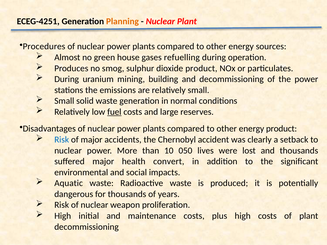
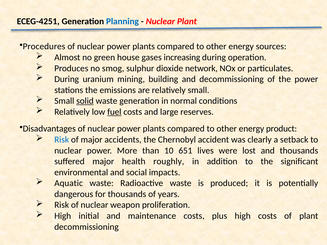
Planning colour: orange -> blue
refuelling: refuelling -> increasing
dioxide product: product -> network
solid underline: none -> present
050: 050 -> 651
convert: convert -> roughly
